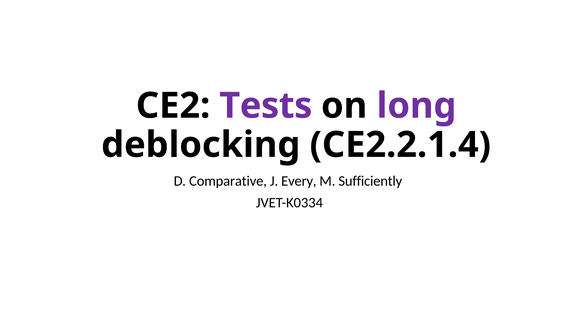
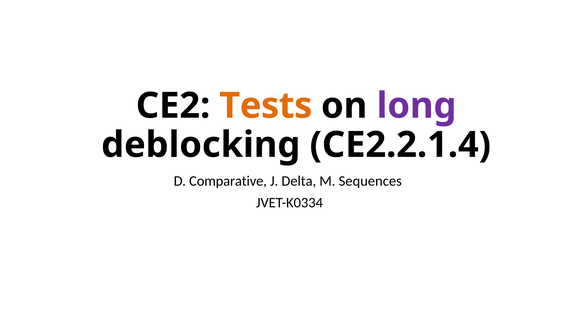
Tests colour: purple -> orange
Every: Every -> Delta
Sufficiently: Sufficiently -> Sequences
